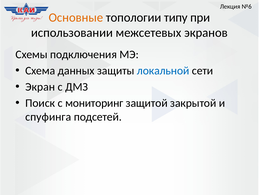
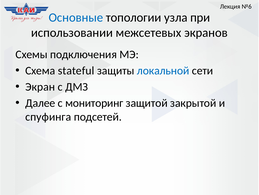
Основные colour: orange -> blue
типу: типу -> узла
данных: данных -> stateful
Поиск: Поиск -> Далее
